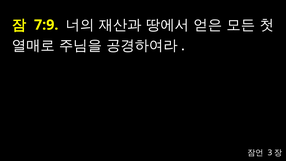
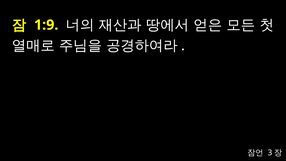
7:9: 7:9 -> 1:9
